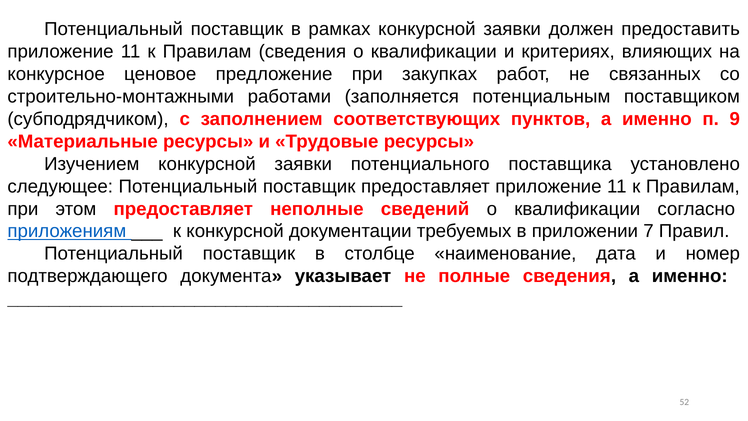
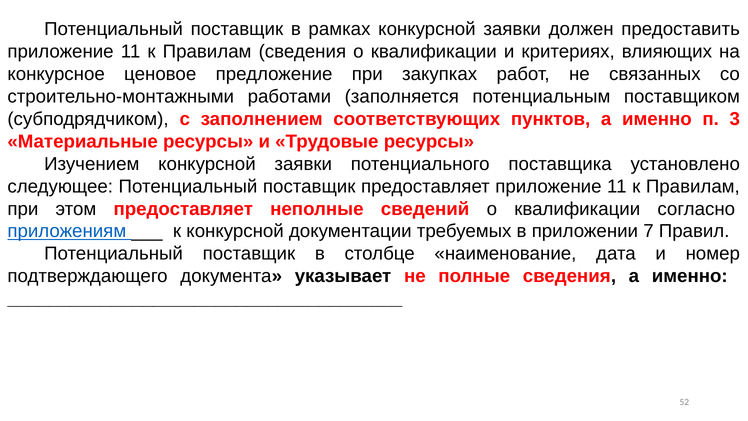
9: 9 -> 3
